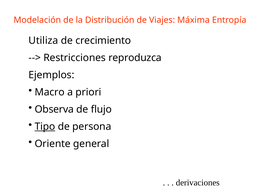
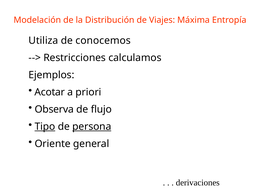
crecimiento: crecimiento -> conocemos
reproduzca: reproduzca -> calculamos
Macro: Macro -> Acotar
persona underline: none -> present
